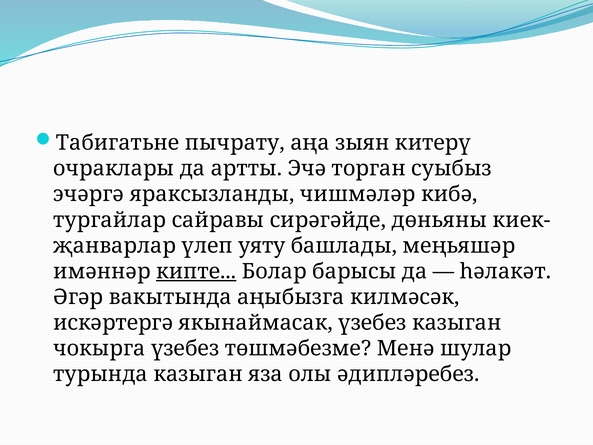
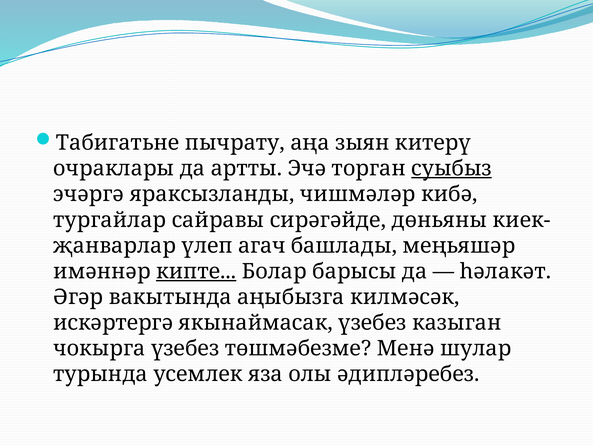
суыбыз underline: none -> present
уяту: уяту -> агач
турында казыган: казыган -> усемлек
